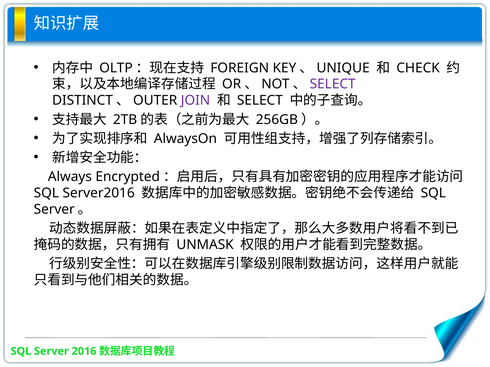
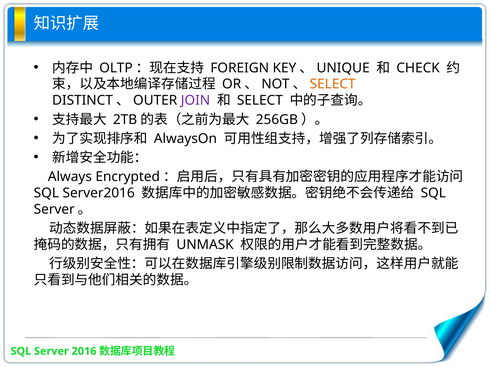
SELECT at (333, 84) colour: purple -> orange
